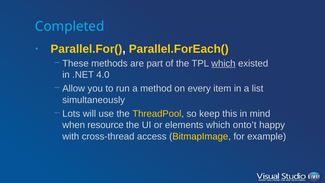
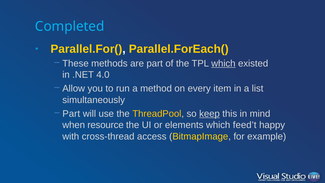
Lots at (71, 114): Lots -> Part
keep underline: none -> present
onto’t: onto’t -> feed’t
